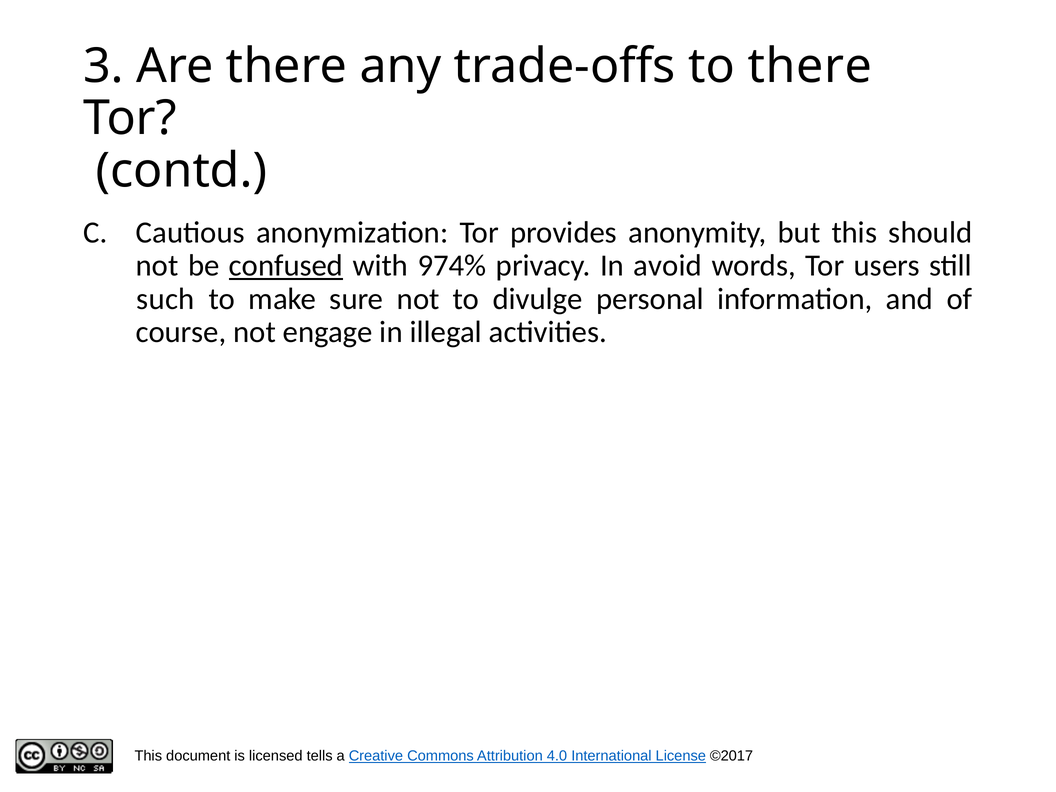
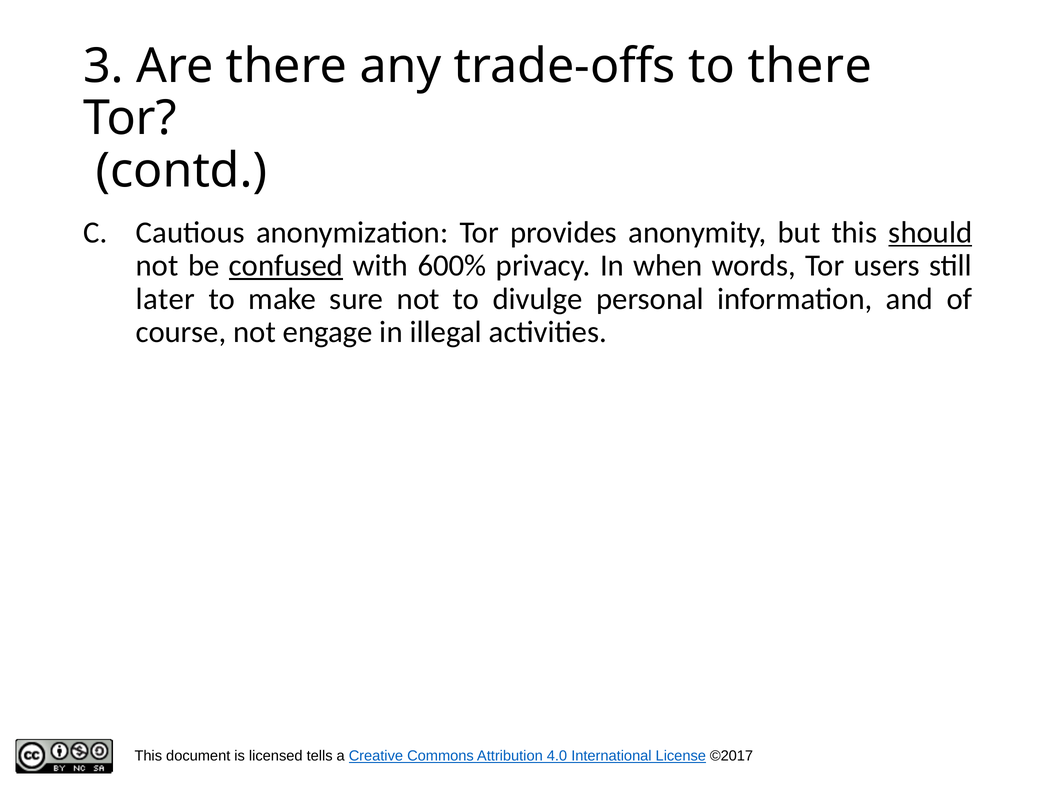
should underline: none -> present
974%: 974% -> 600%
avoid: avoid -> when
such: such -> later
